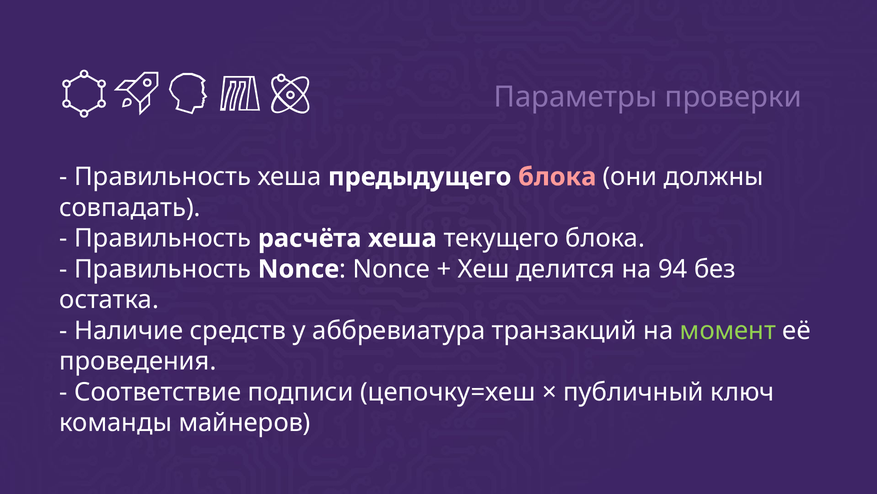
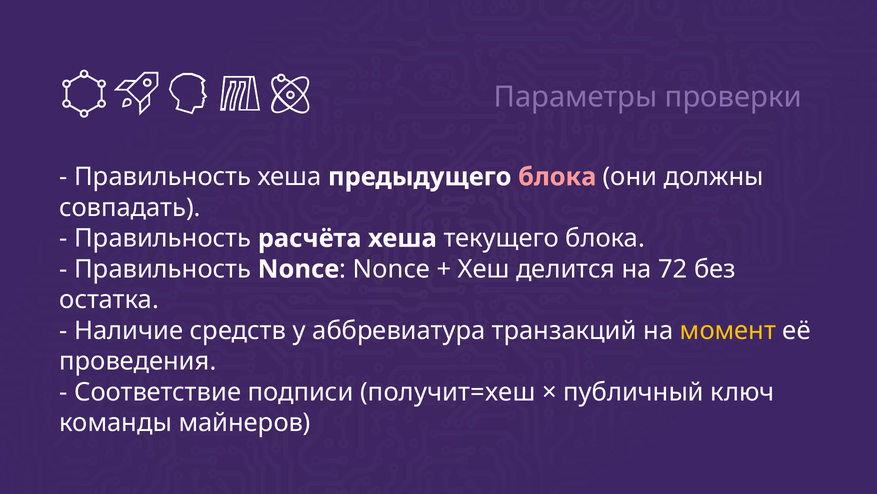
94: 94 -> 72
момент colour: light green -> yellow
цепочку=хеш: цепочку=хеш -> получит=хеш
